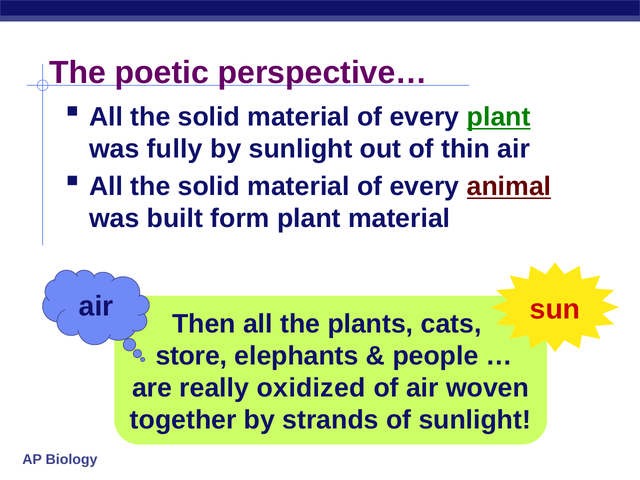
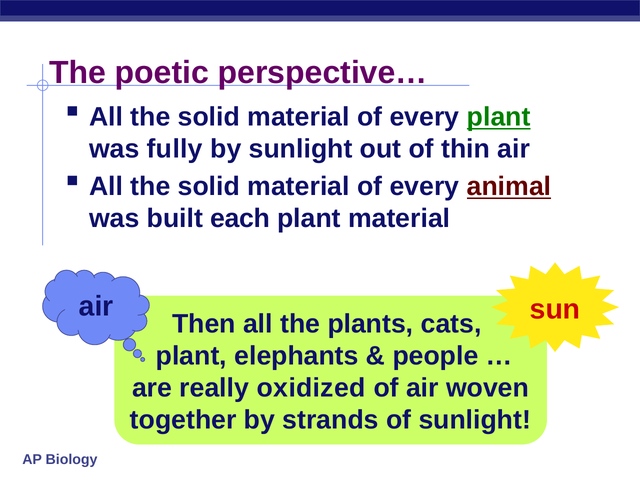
form: form -> each
store at (191, 356): store -> plant
